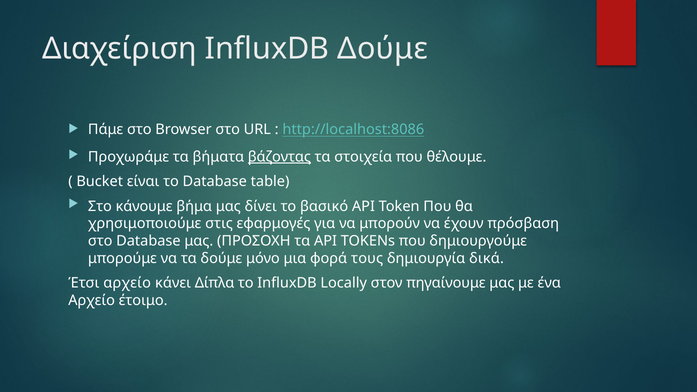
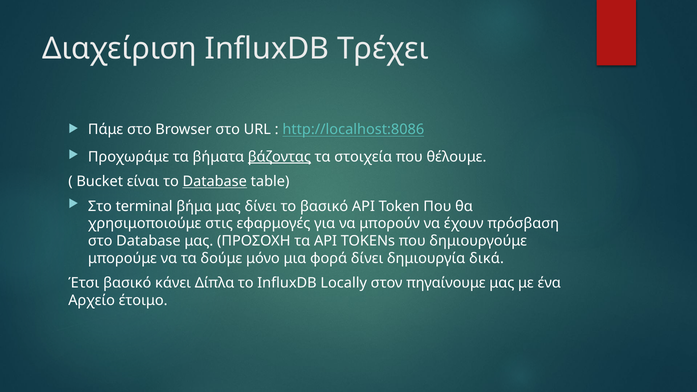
InfluxDB Δούμε: Δούμε -> Τρέχει
Database at (215, 182) underline: none -> present
κάνουμε: κάνουμε -> terminal
φορά τους: τους -> δίνει
Έτσι αρχείο: αρχείο -> βασικό
